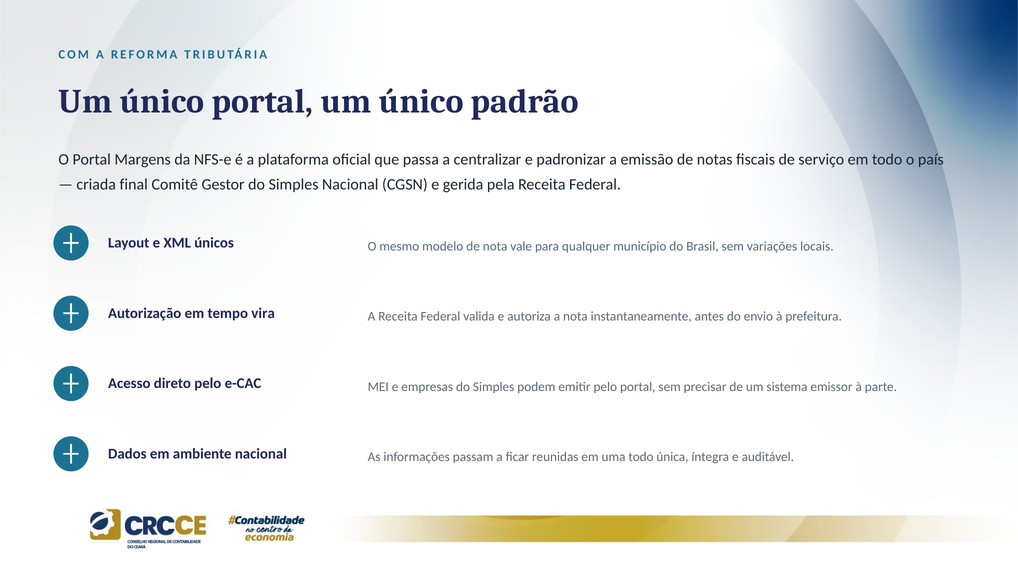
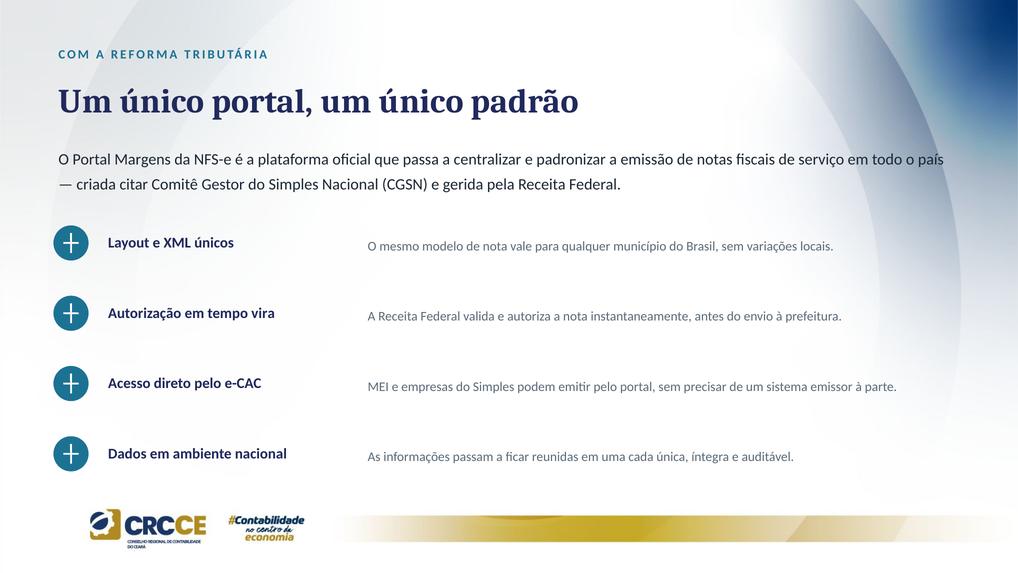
final: final -> citar
uma todo: todo -> cada
